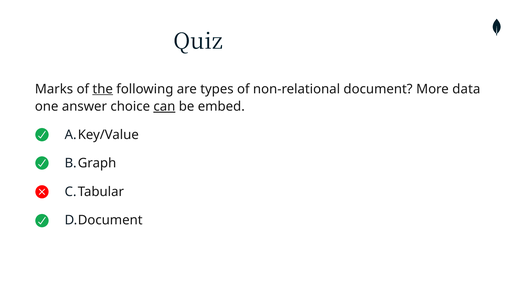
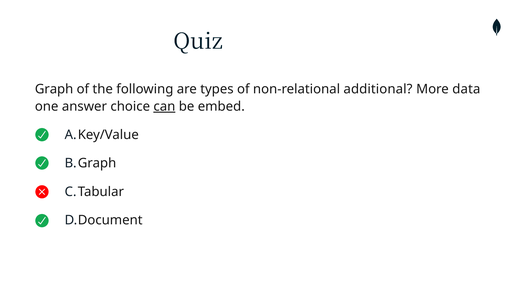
Marks: Marks -> Graph
the underline: present -> none
document: document -> additional
